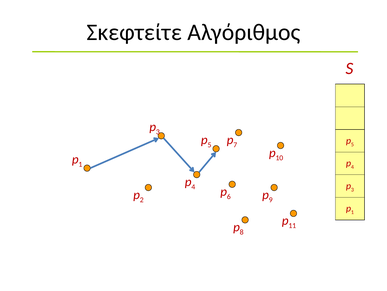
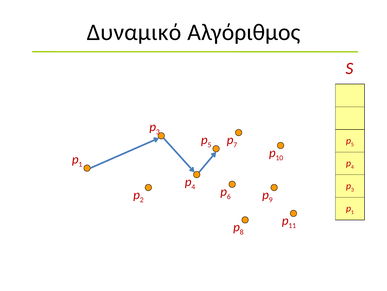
Σκεφτείτε: Σκεφτείτε -> Δυναμικό
